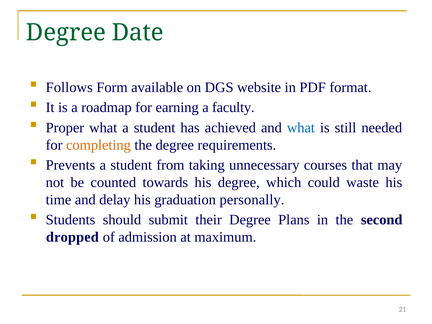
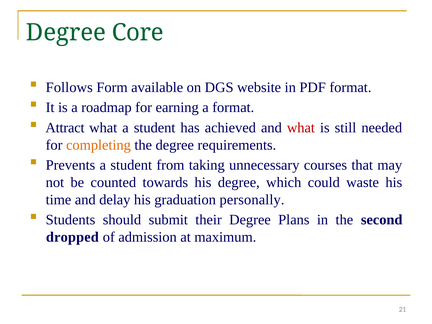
Date: Date -> Core
a faculty: faculty -> format
Proper: Proper -> Attract
what at (301, 128) colour: blue -> red
